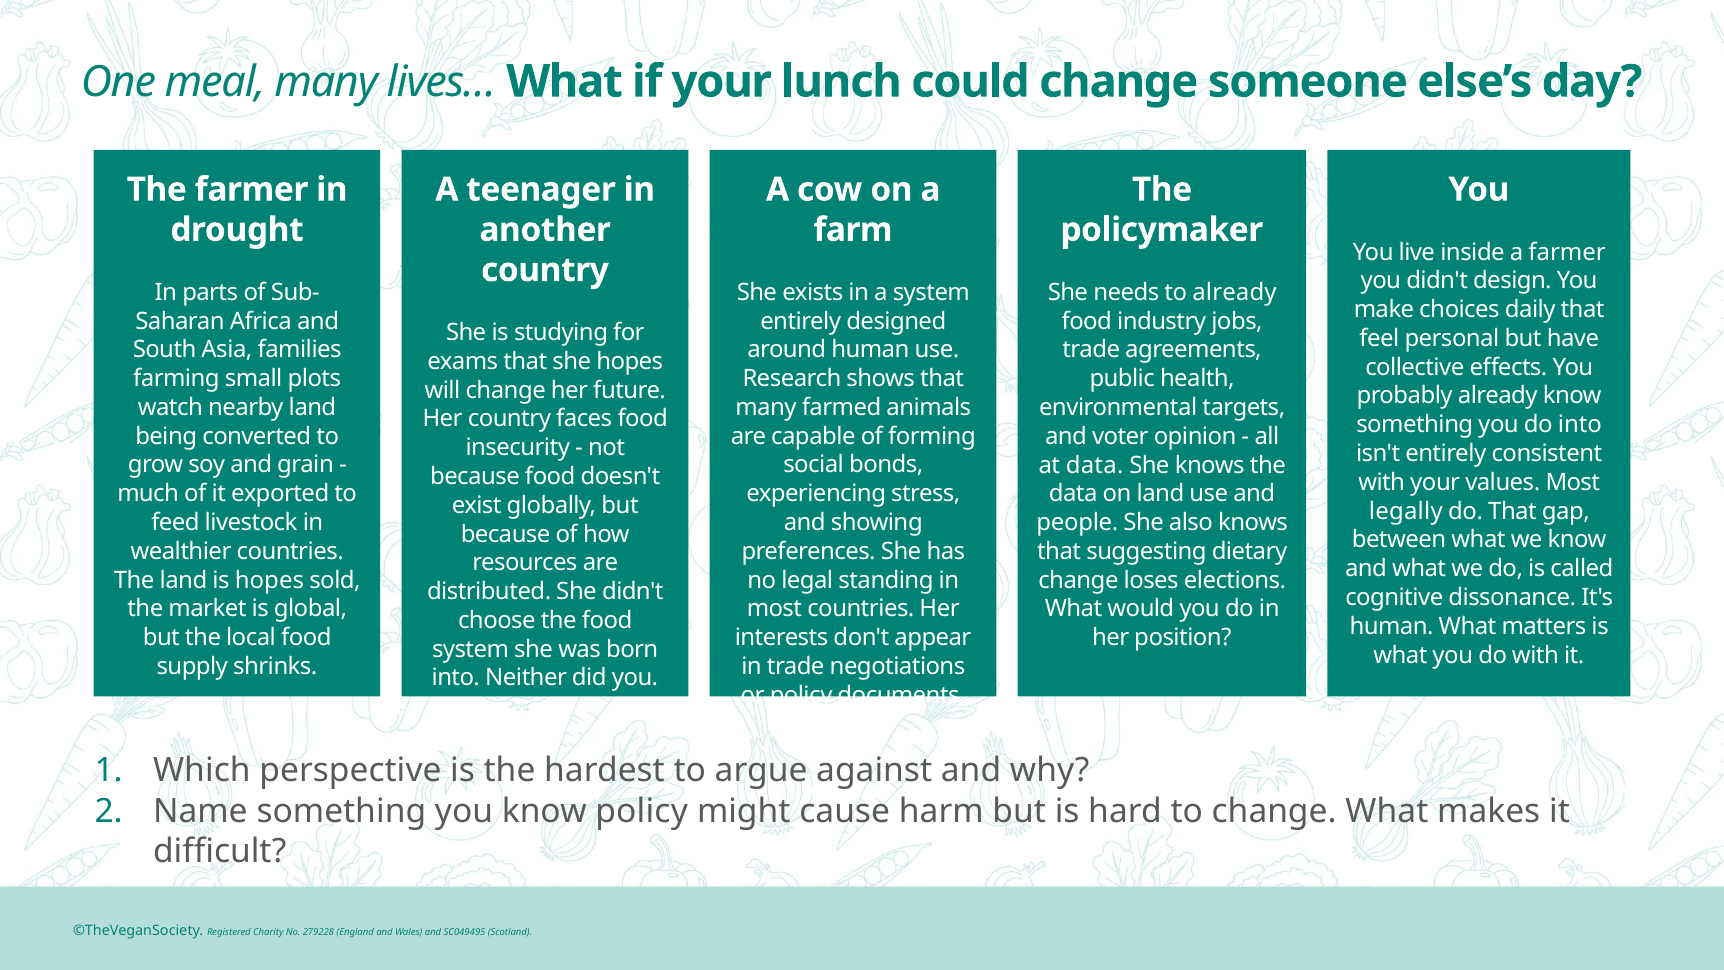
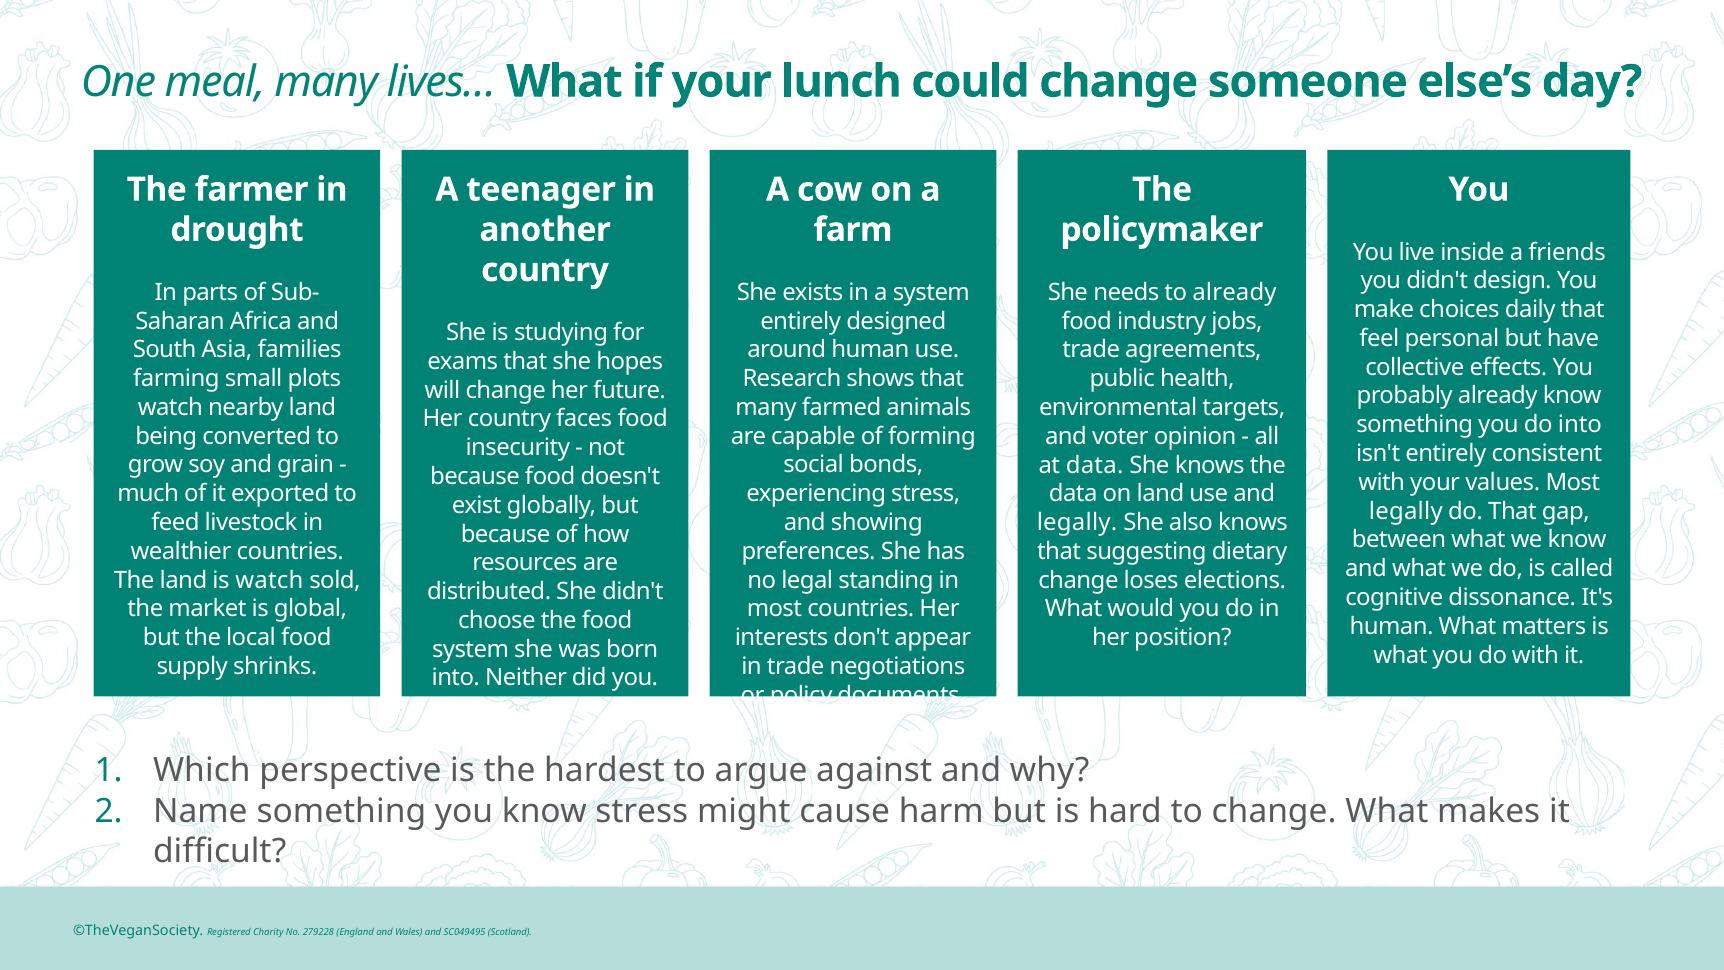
a farmer: farmer -> friends
people at (1077, 523): people -> legally
is hopes: hopes -> watch
know policy: policy -> stress
